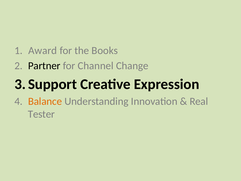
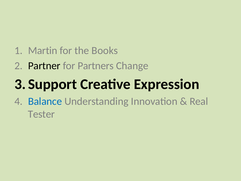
Award: Award -> Martin
Channel: Channel -> Partners
Balance colour: orange -> blue
